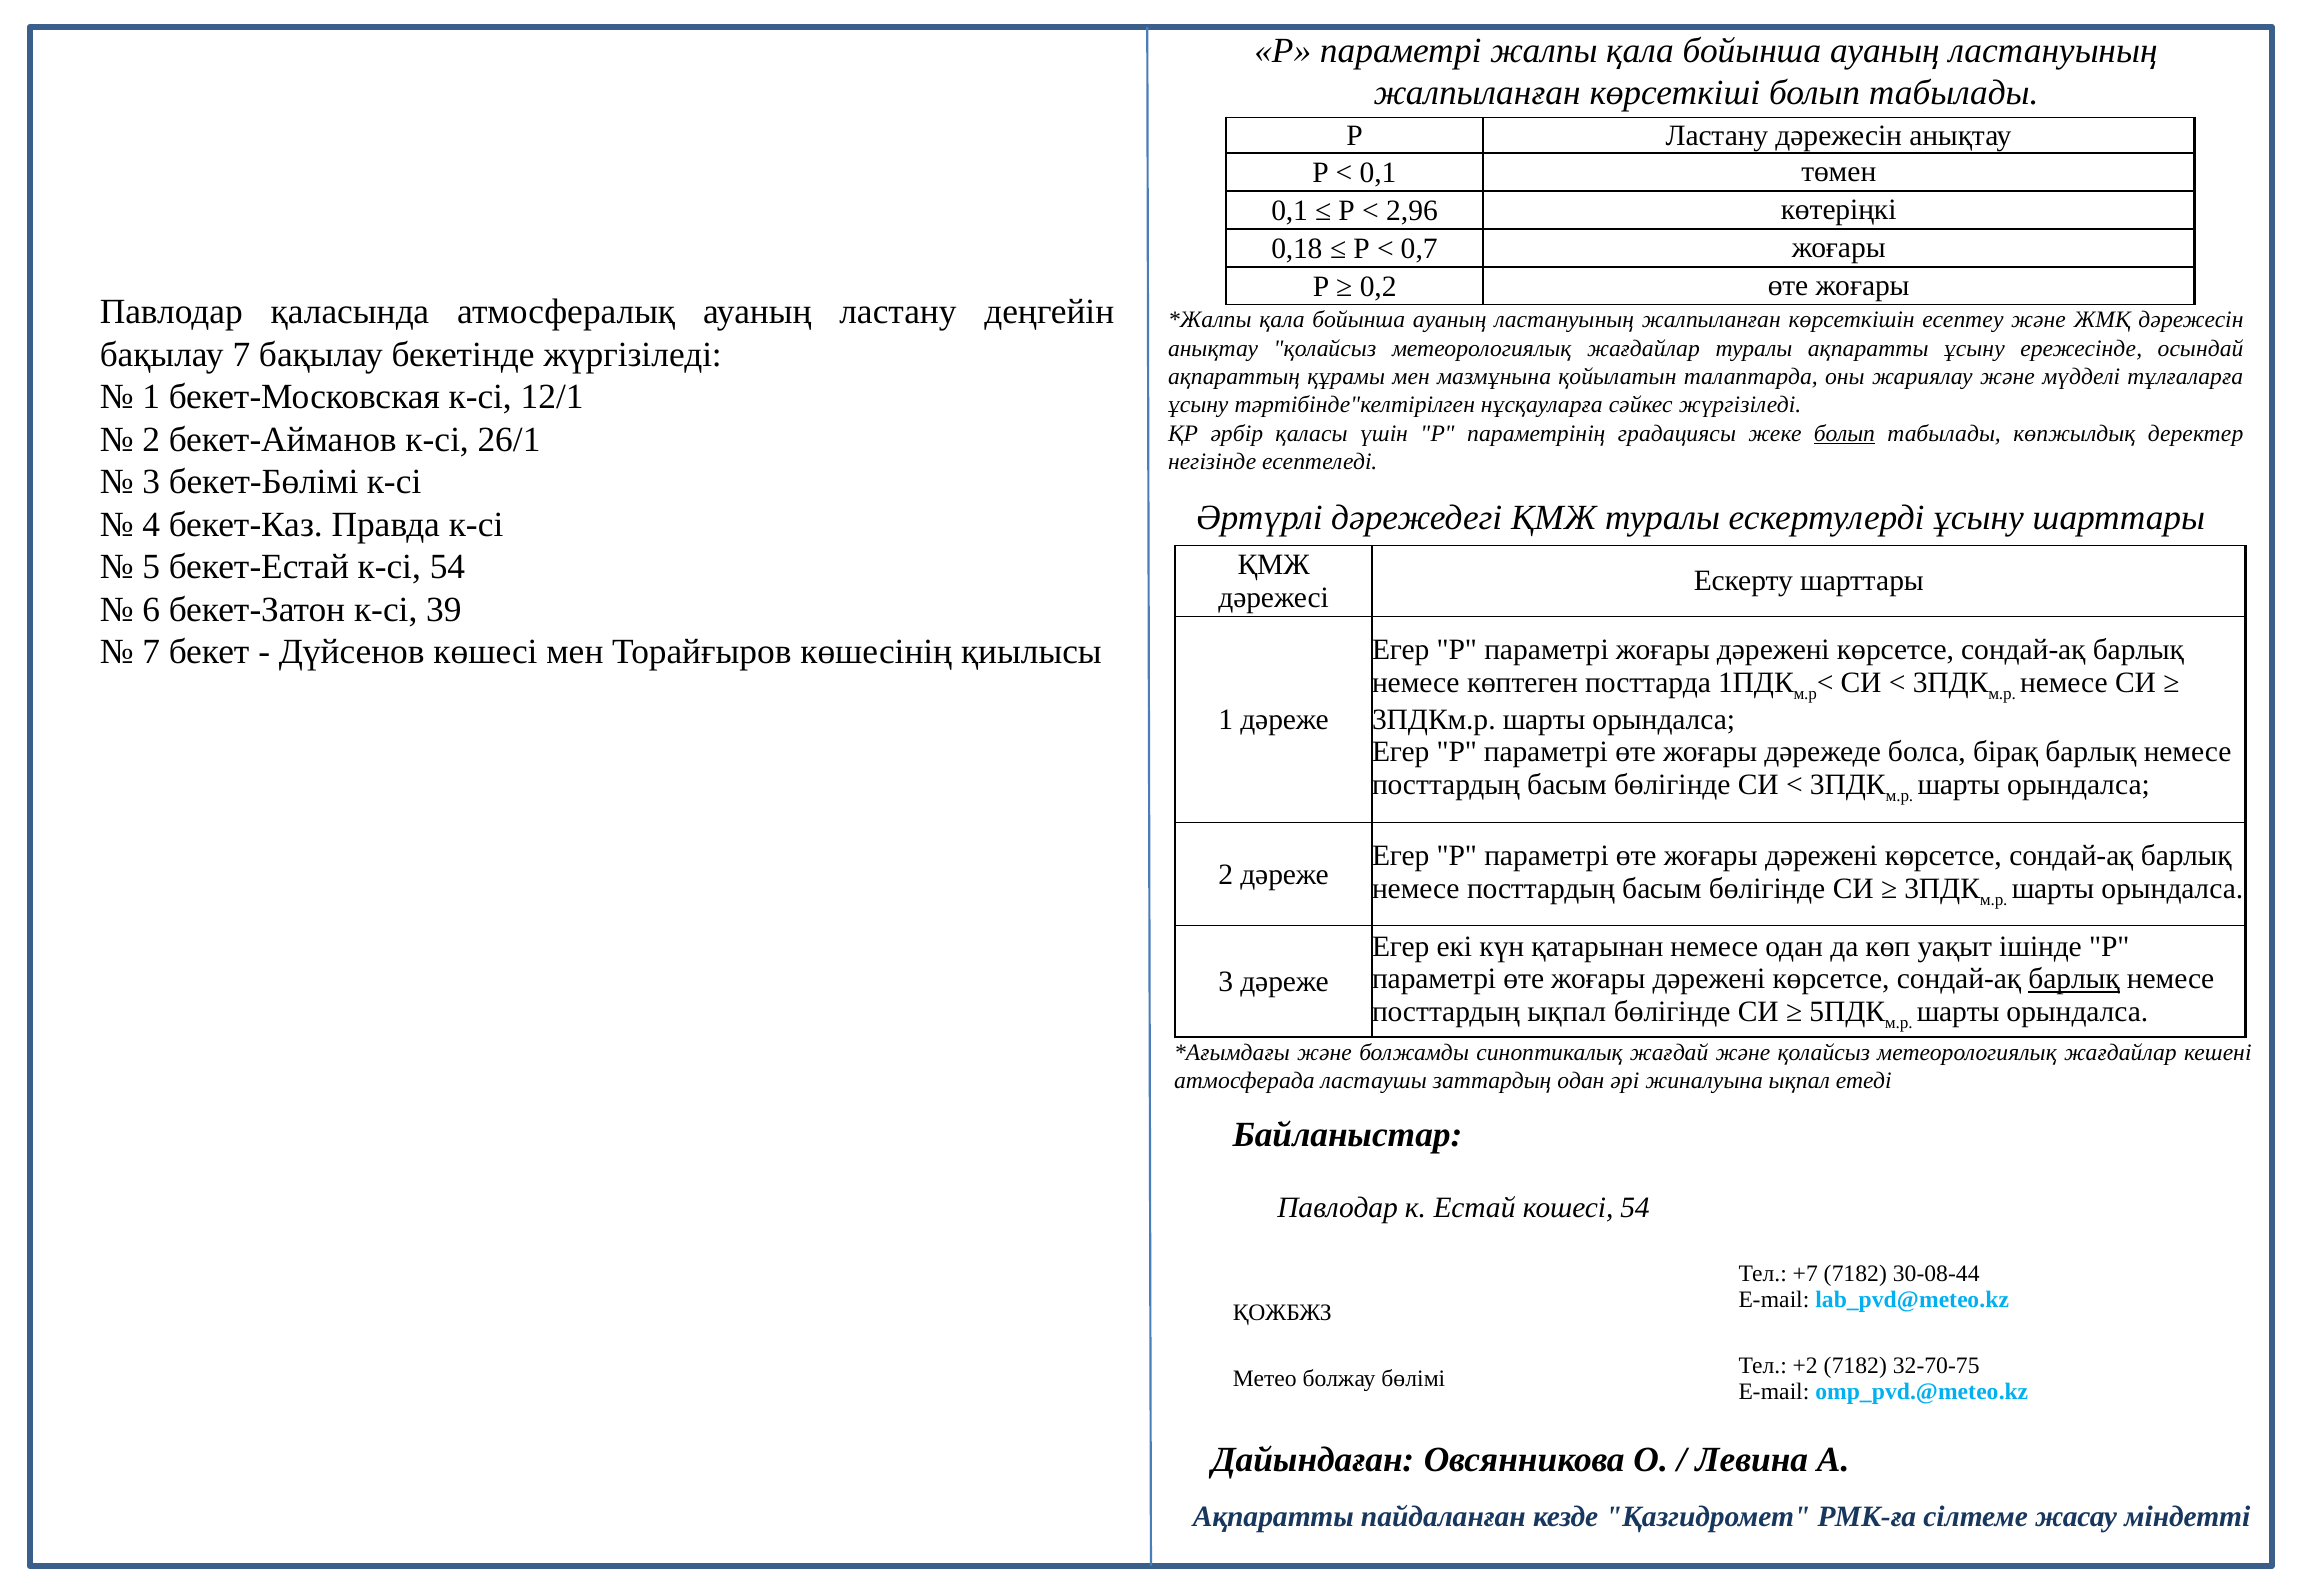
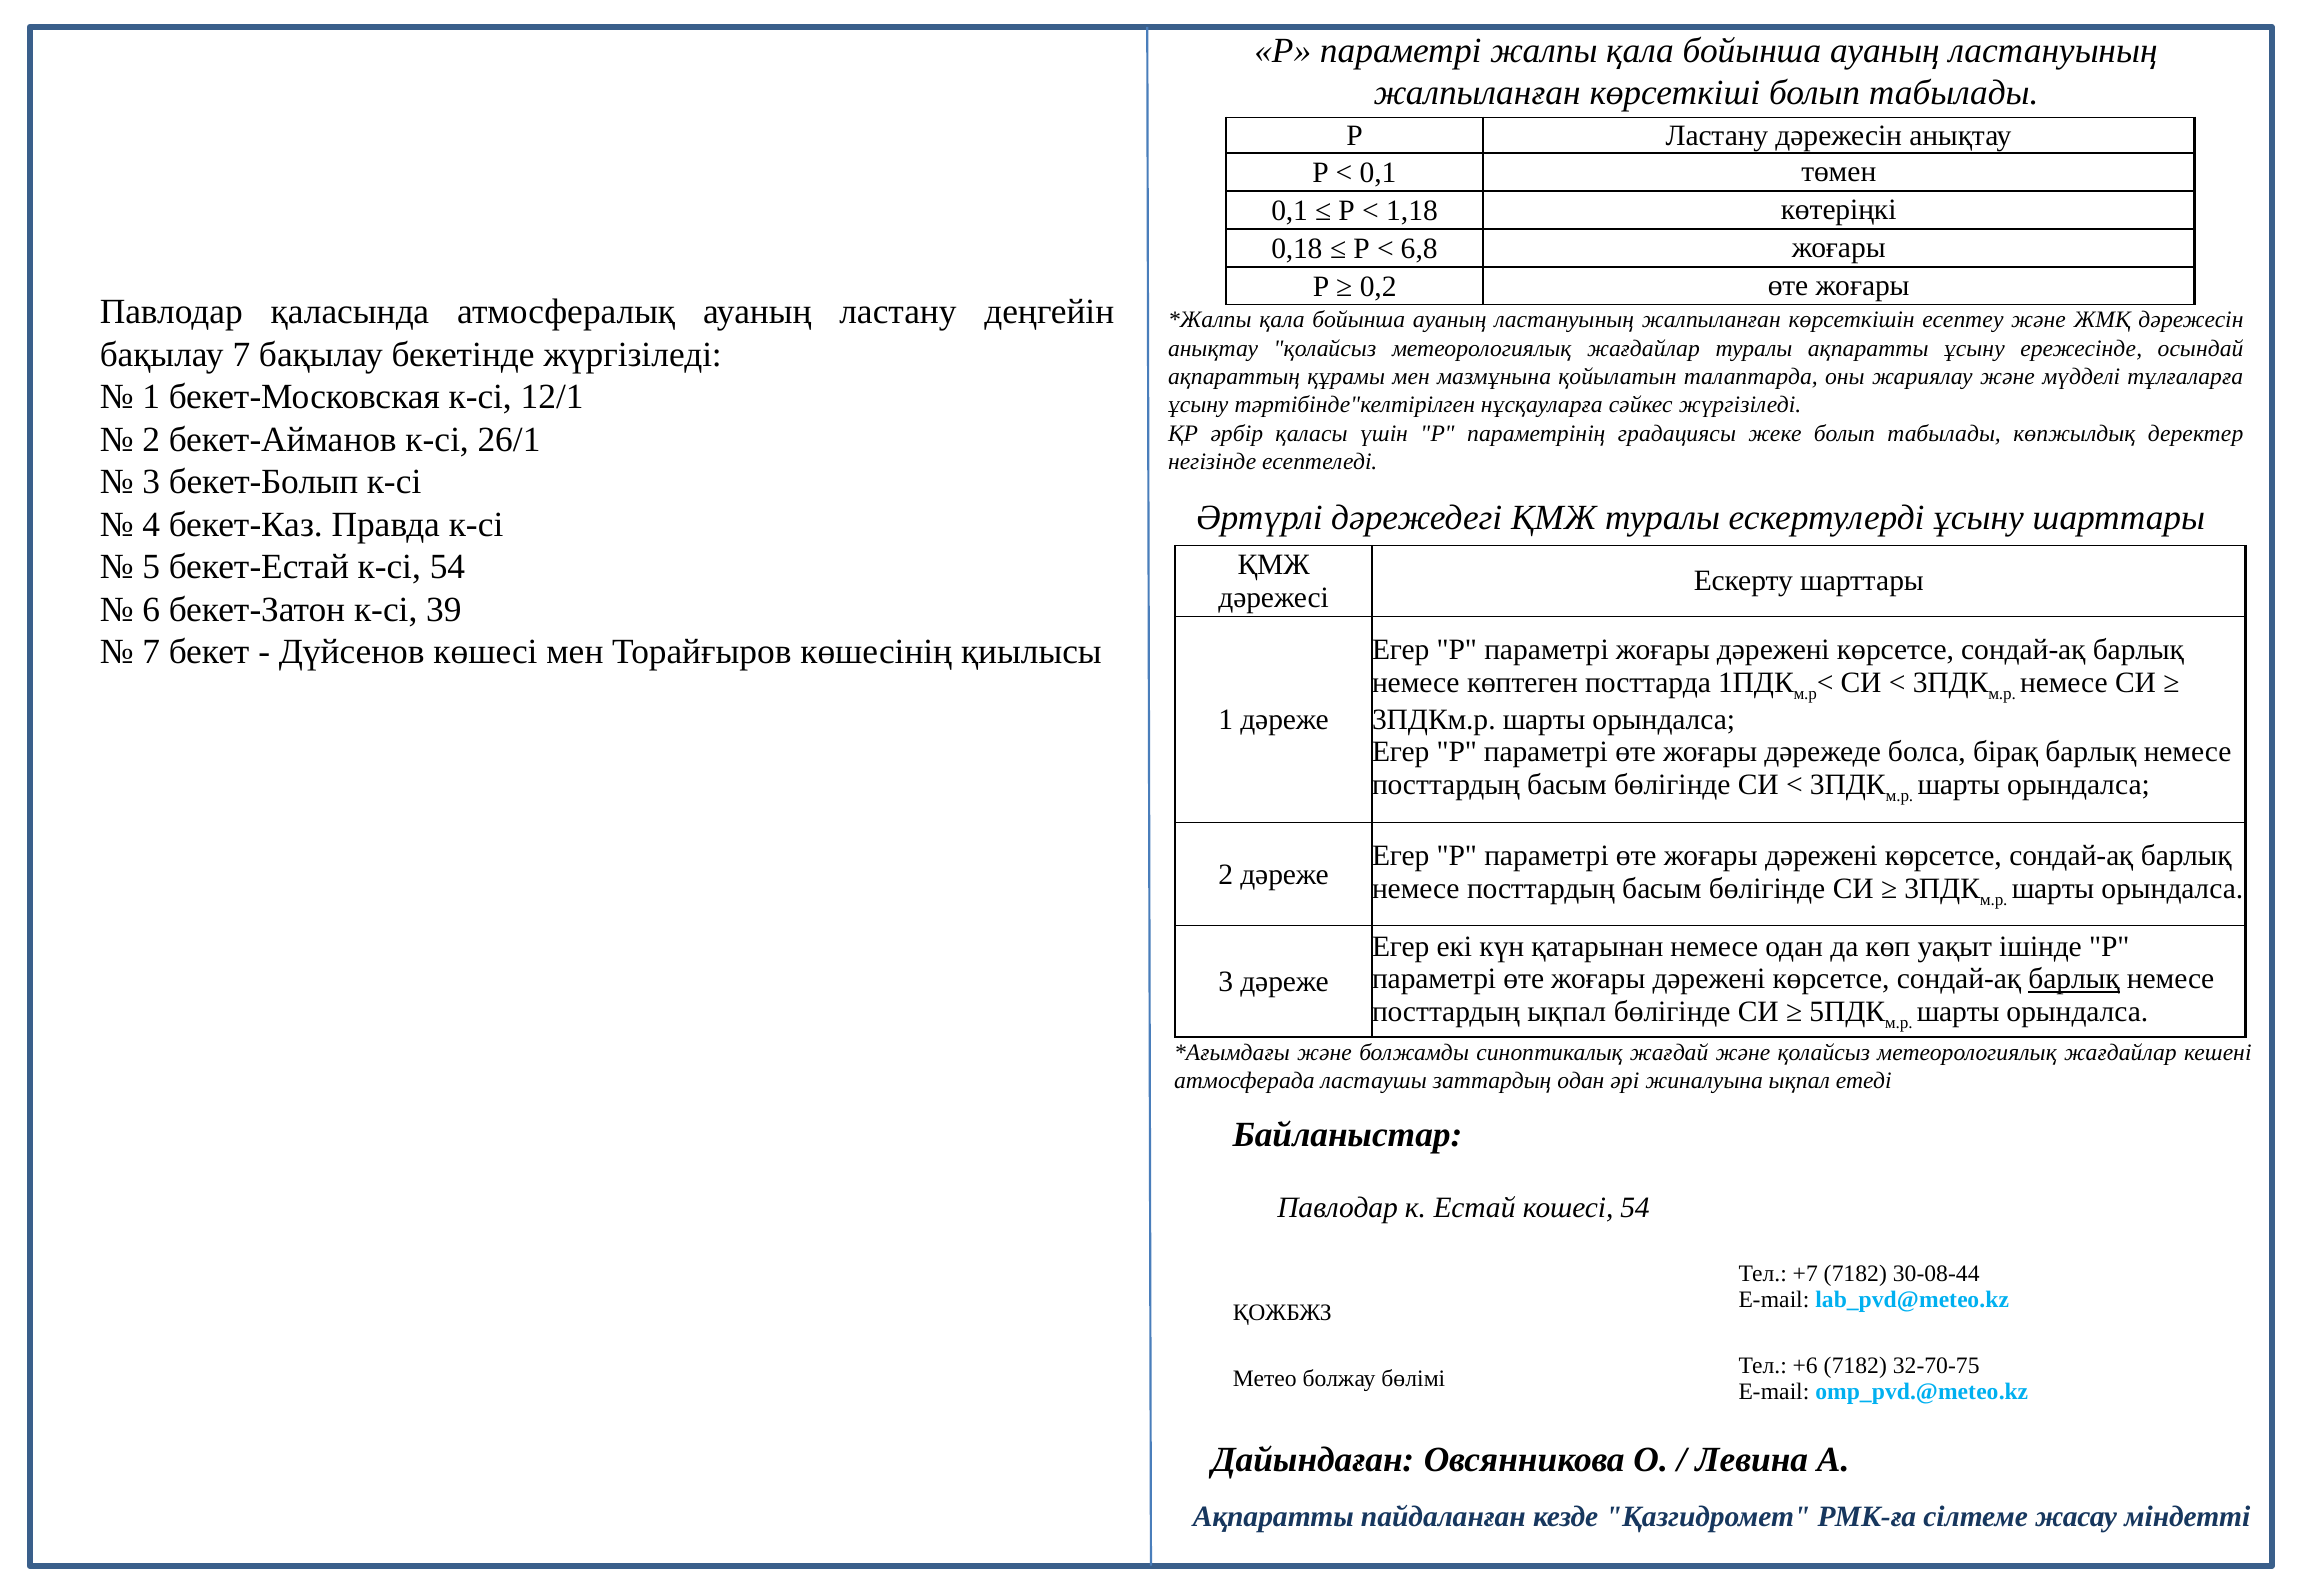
2,96: 2,96 -> 1,18
0,7: 0,7 -> 6,8
болып at (1844, 433) underline: present -> none
бекет-Бөлімі: бекет-Бөлімі -> бекет-Болып
+2: +2 -> +6
